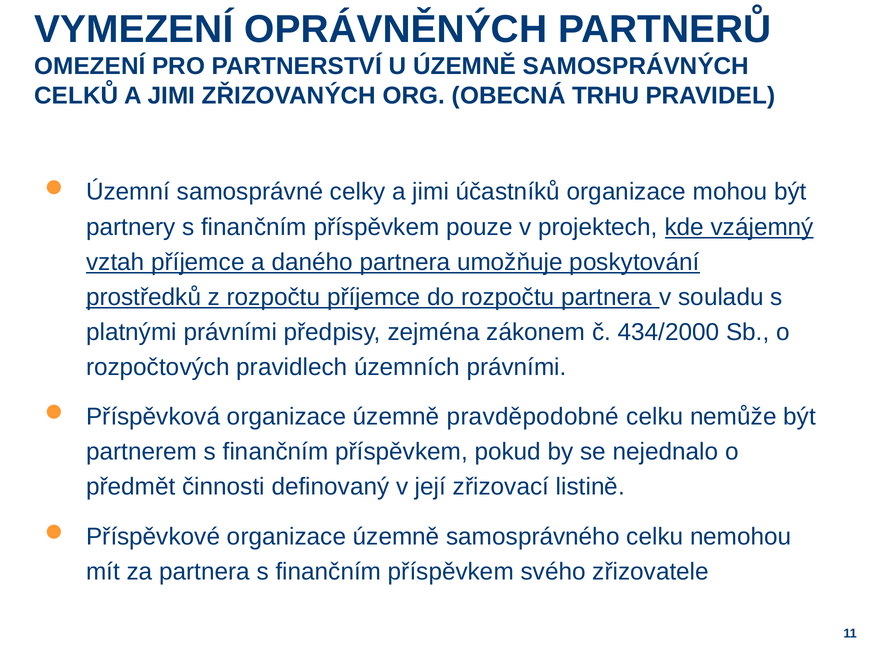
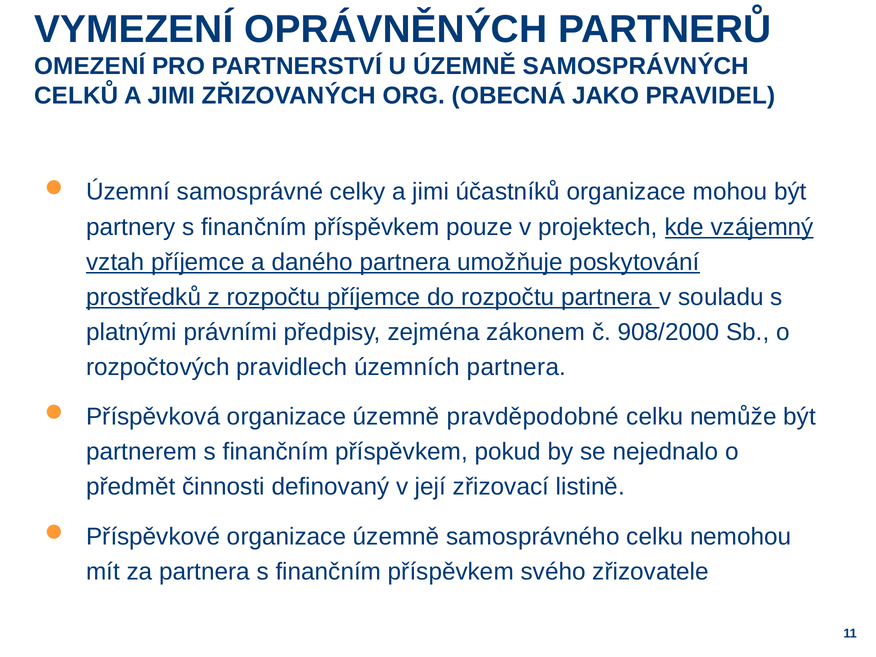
TRHU: TRHU -> JAKO
434/2000: 434/2000 -> 908/2000
územních právními: právními -> partnera
